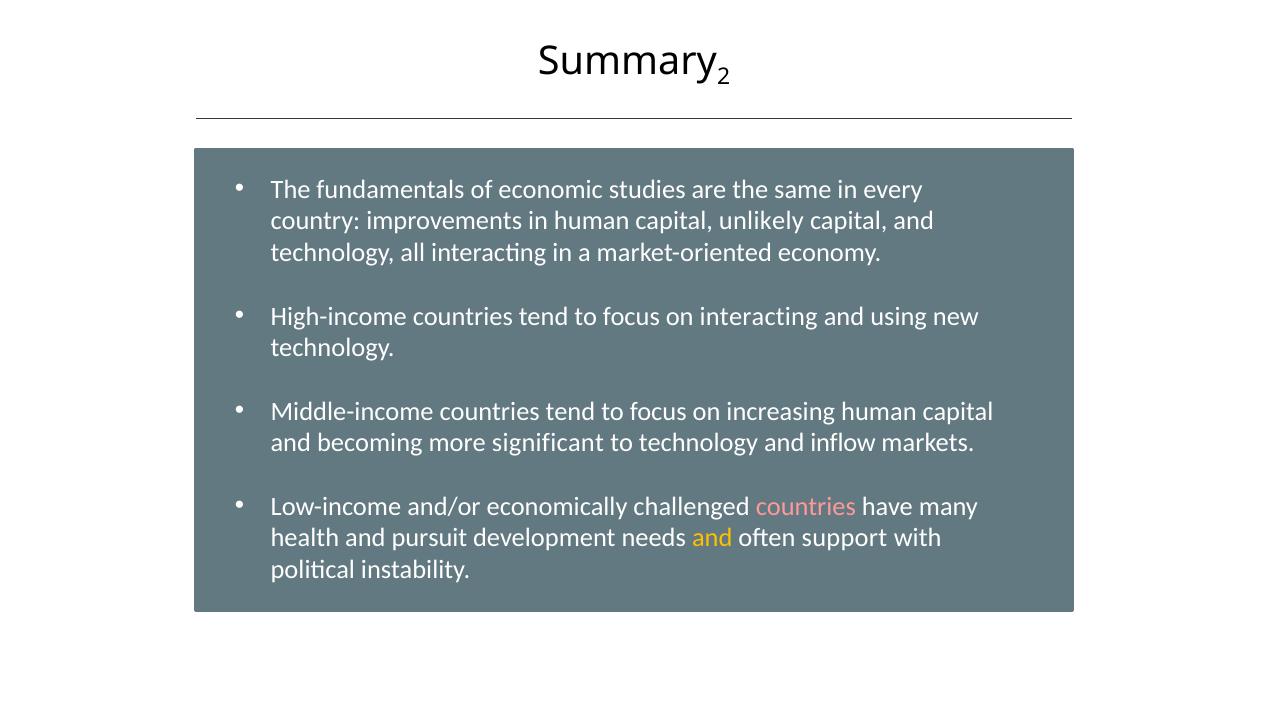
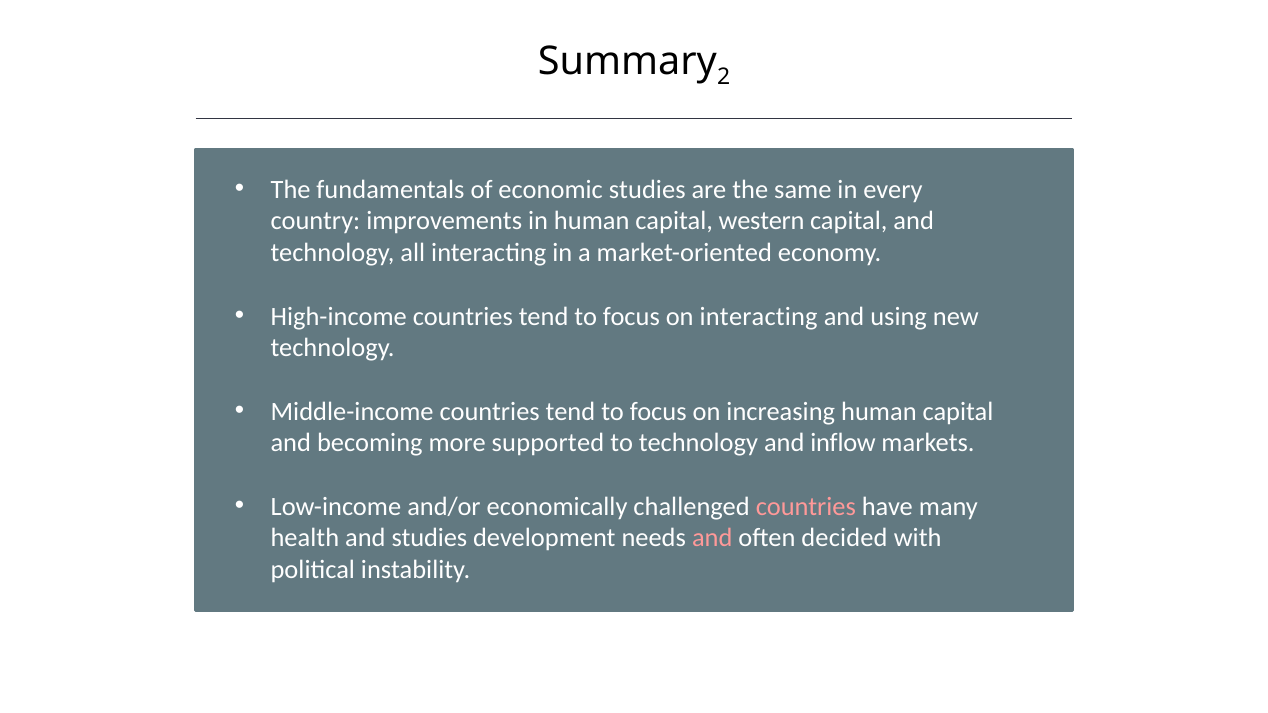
unlikely: unlikely -> western
significant: significant -> supported
and pursuit: pursuit -> studies
and at (712, 538) colour: yellow -> pink
support: support -> decided
